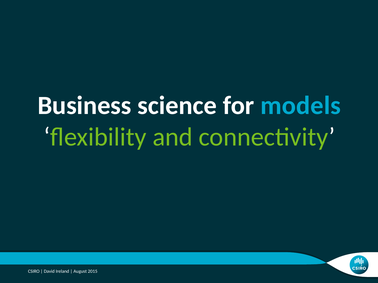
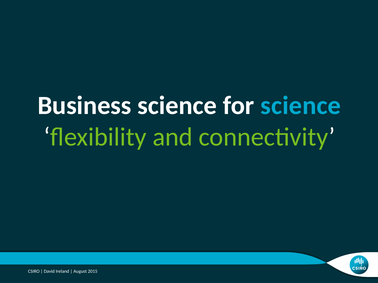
for models: models -> science
